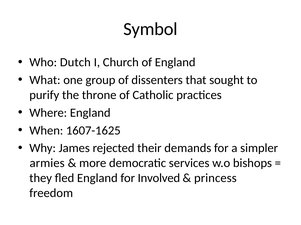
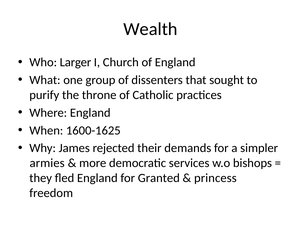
Symbol: Symbol -> Wealth
Dutch: Dutch -> Larger
1607-1625: 1607-1625 -> 1600-1625
Involved: Involved -> Granted
